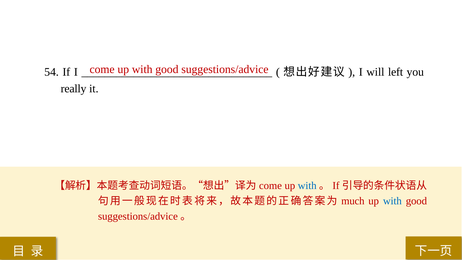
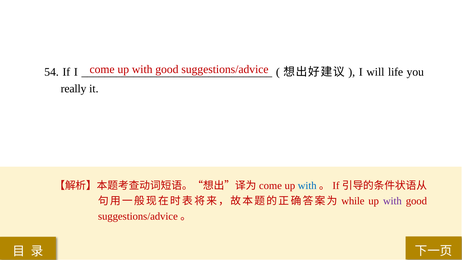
left: left -> life
much: much -> while
with at (392, 201) colour: blue -> purple
